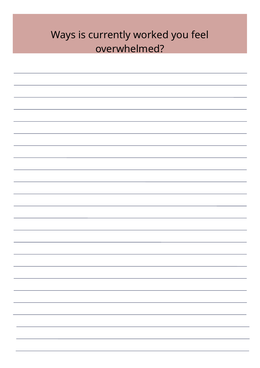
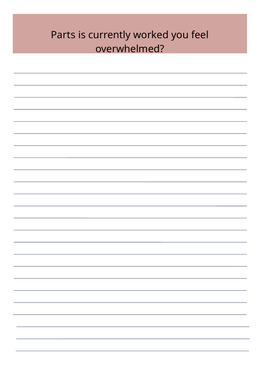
Ways: Ways -> Parts
